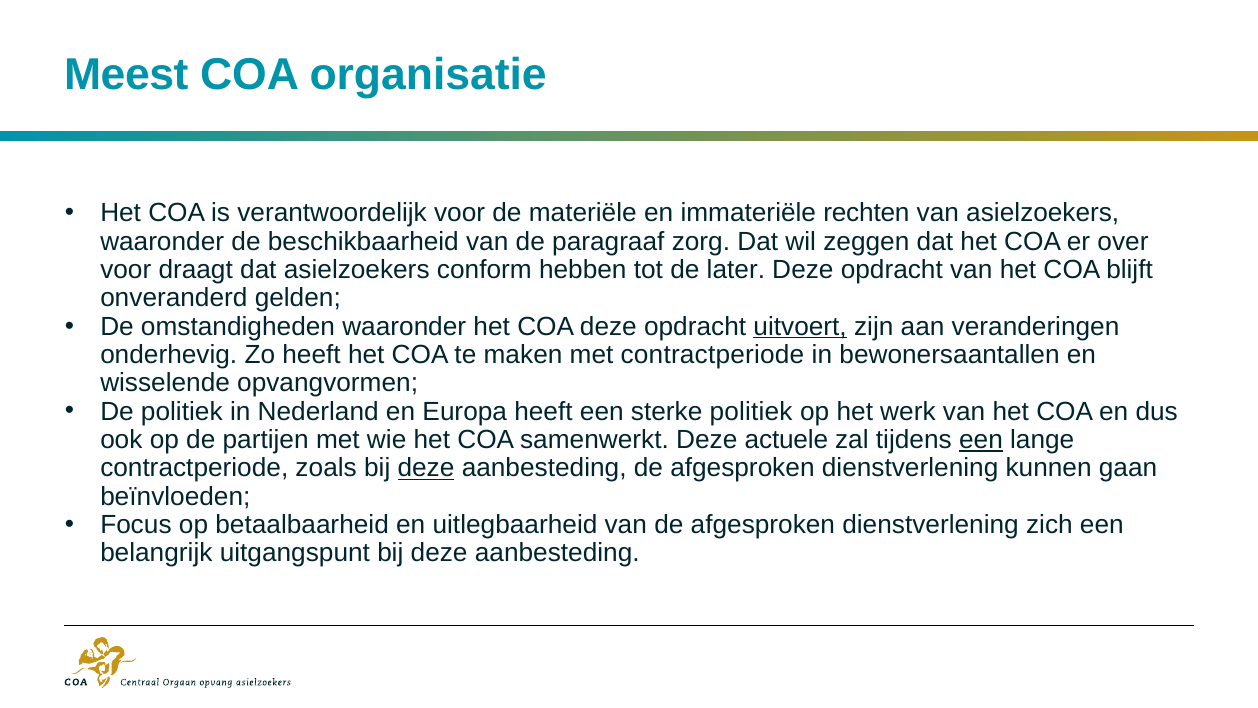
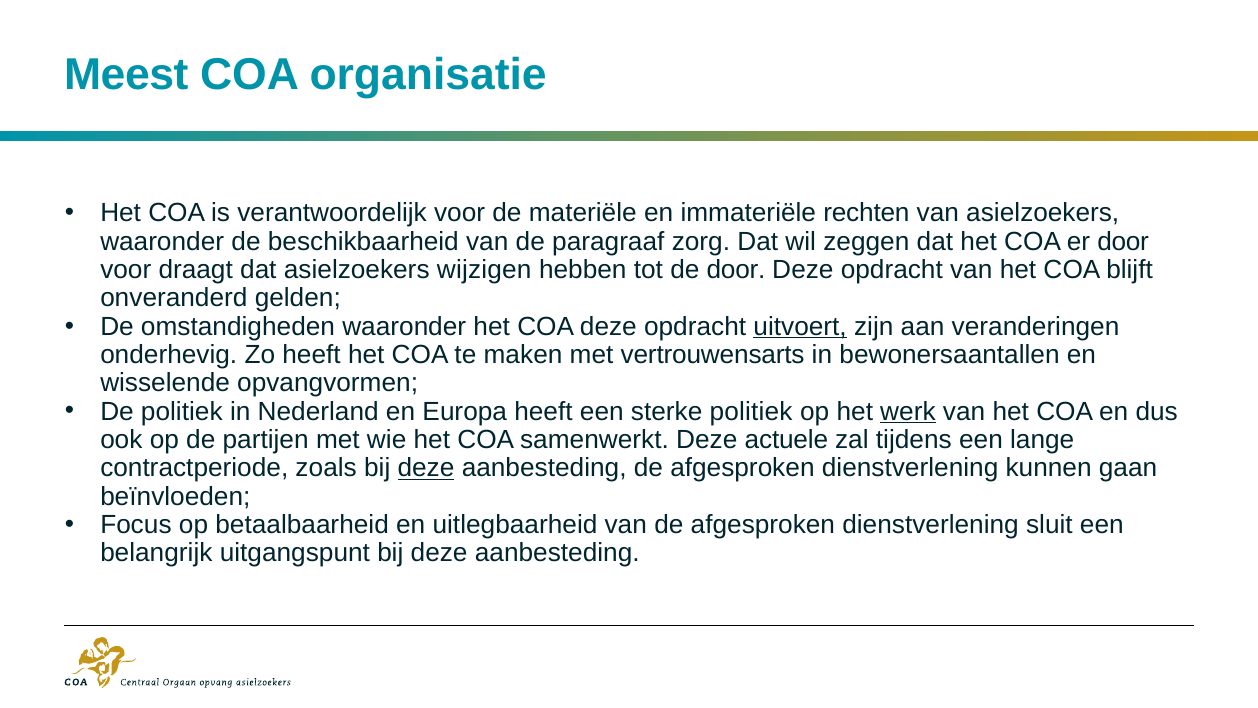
er over: over -> door
conform: conform -> wijzigen
de later: later -> door
met contractperiode: contractperiode -> vertrouwensarts
werk underline: none -> present
een at (981, 439) underline: present -> none
zich: zich -> sluit
